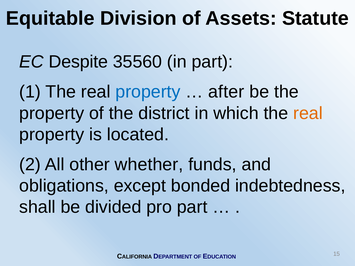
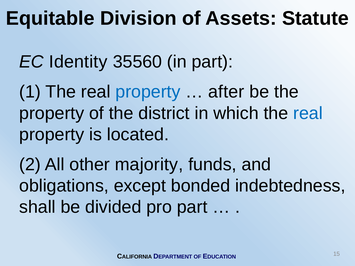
Despite: Despite -> Identity
real at (308, 113) colour: orange -> blue
whether: whether -> majority
